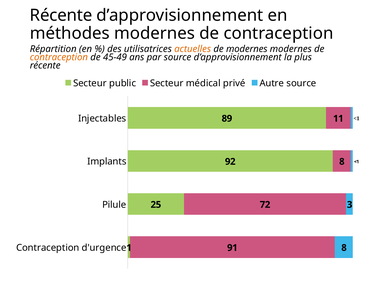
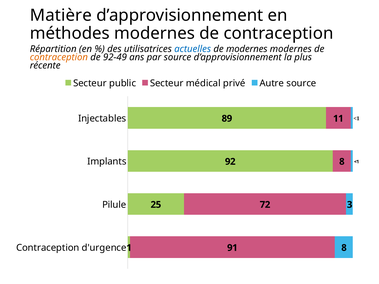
Récente at (61, 15): Récente -> Matière
actuelles colour: orange -> blue
45-49: 45-49 -> 92-49
